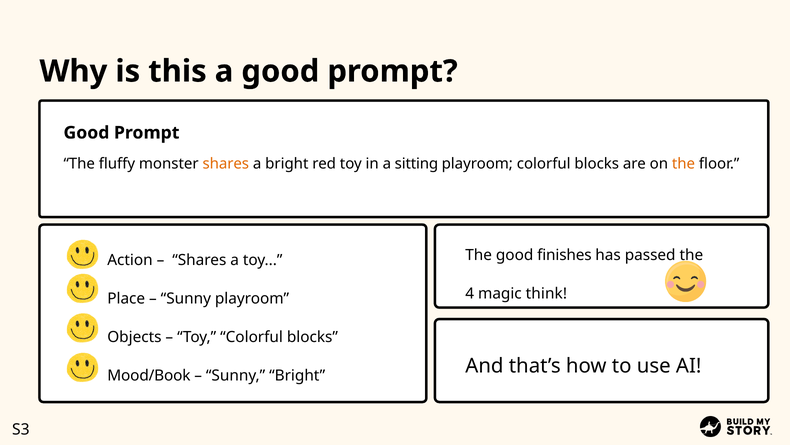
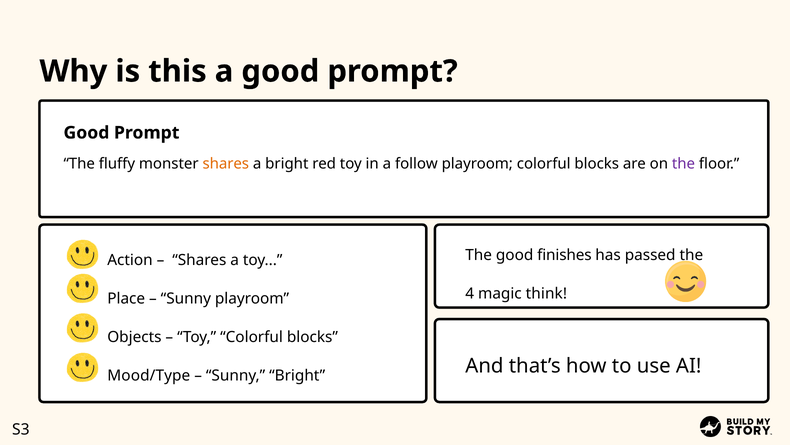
sitting: sitting -> follow
the at (684, 163) colour: orange -> purple
Mood/Book: Mood/Book -> Mood/Type
